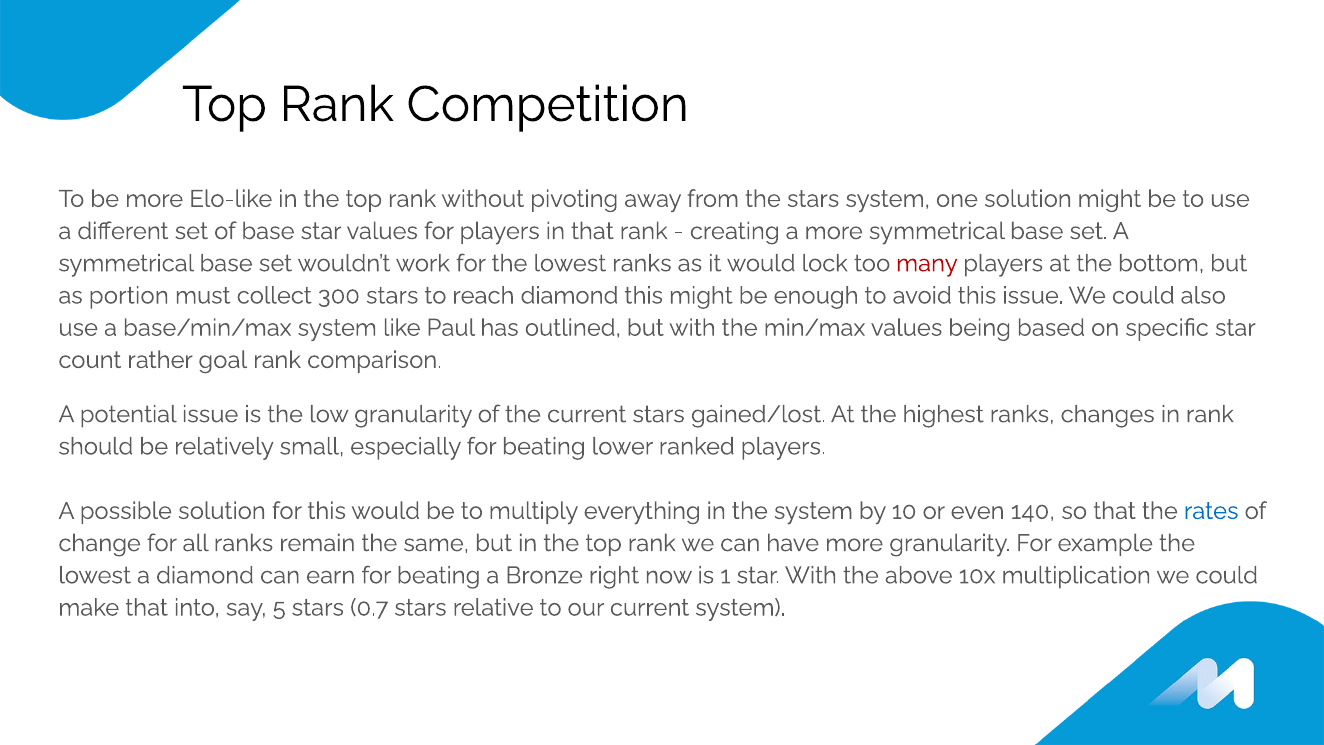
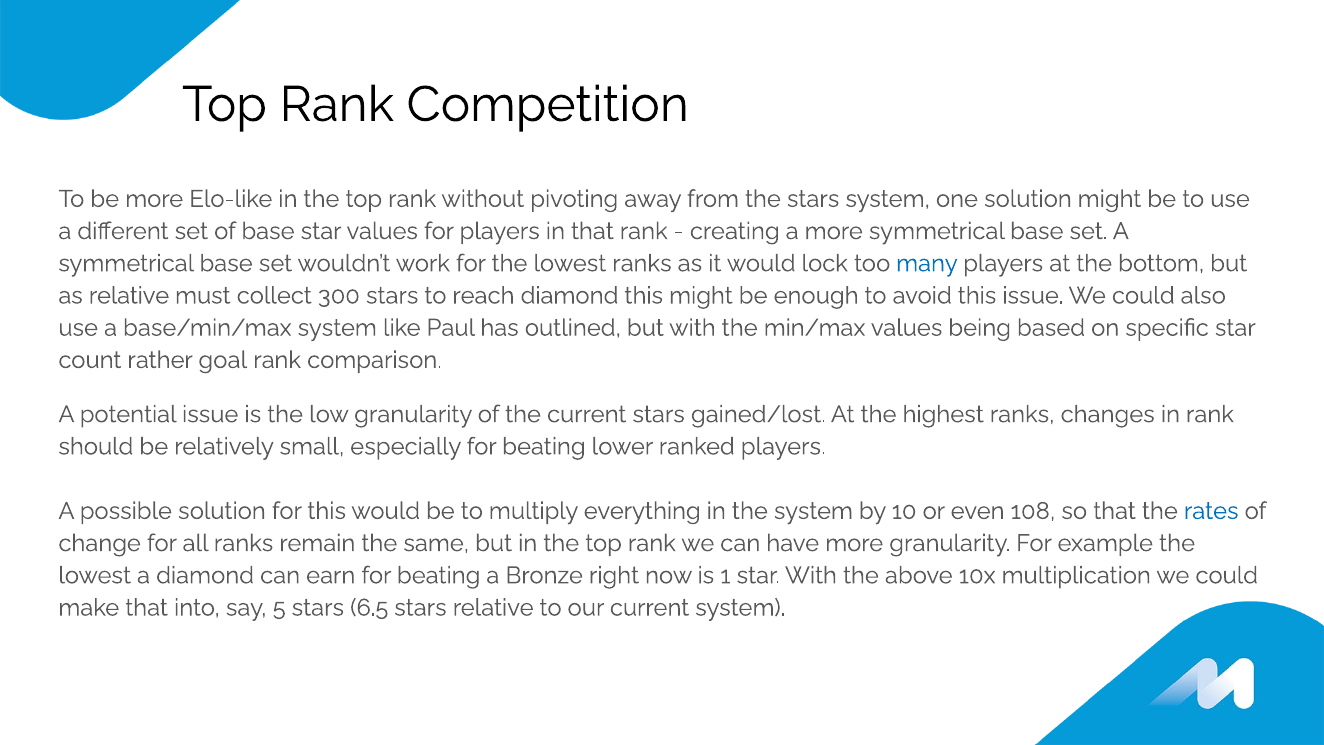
many colour: red -> blue
as portion: portion -> relative
140: 140 -> 108
0.7: 0.7 -> 6.5
